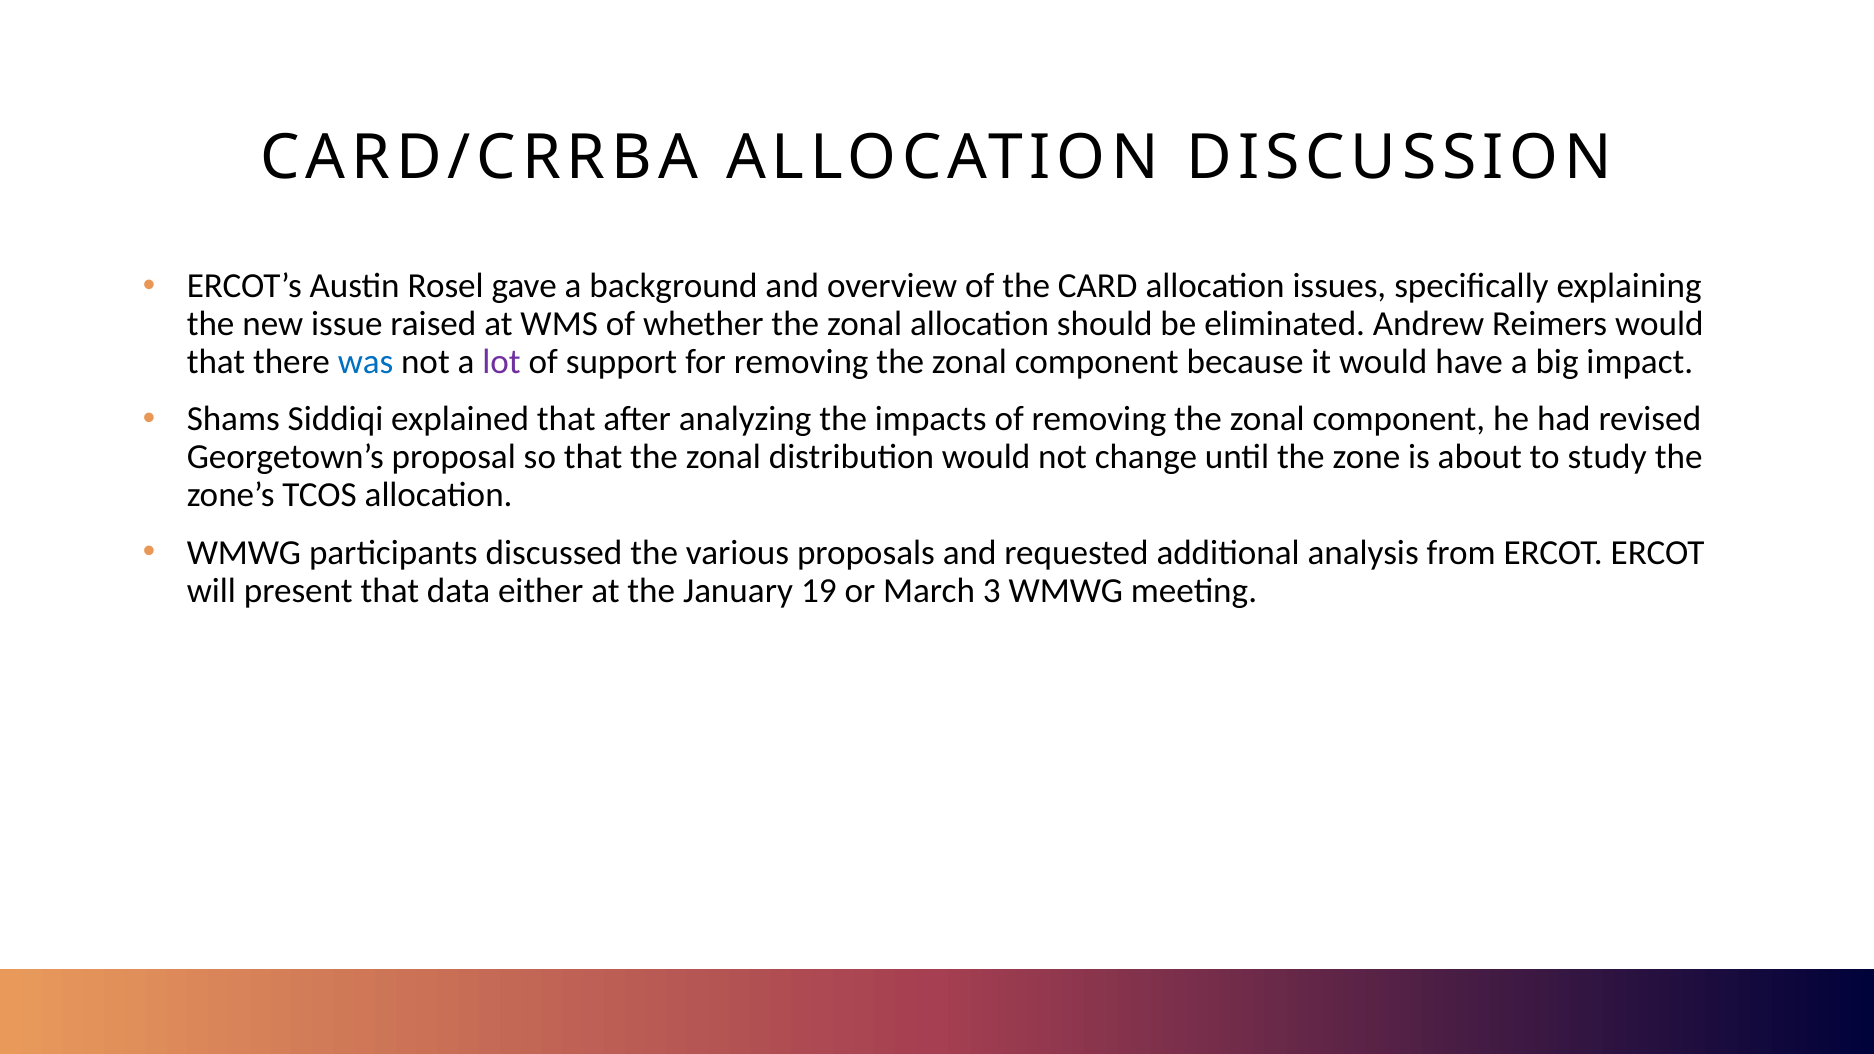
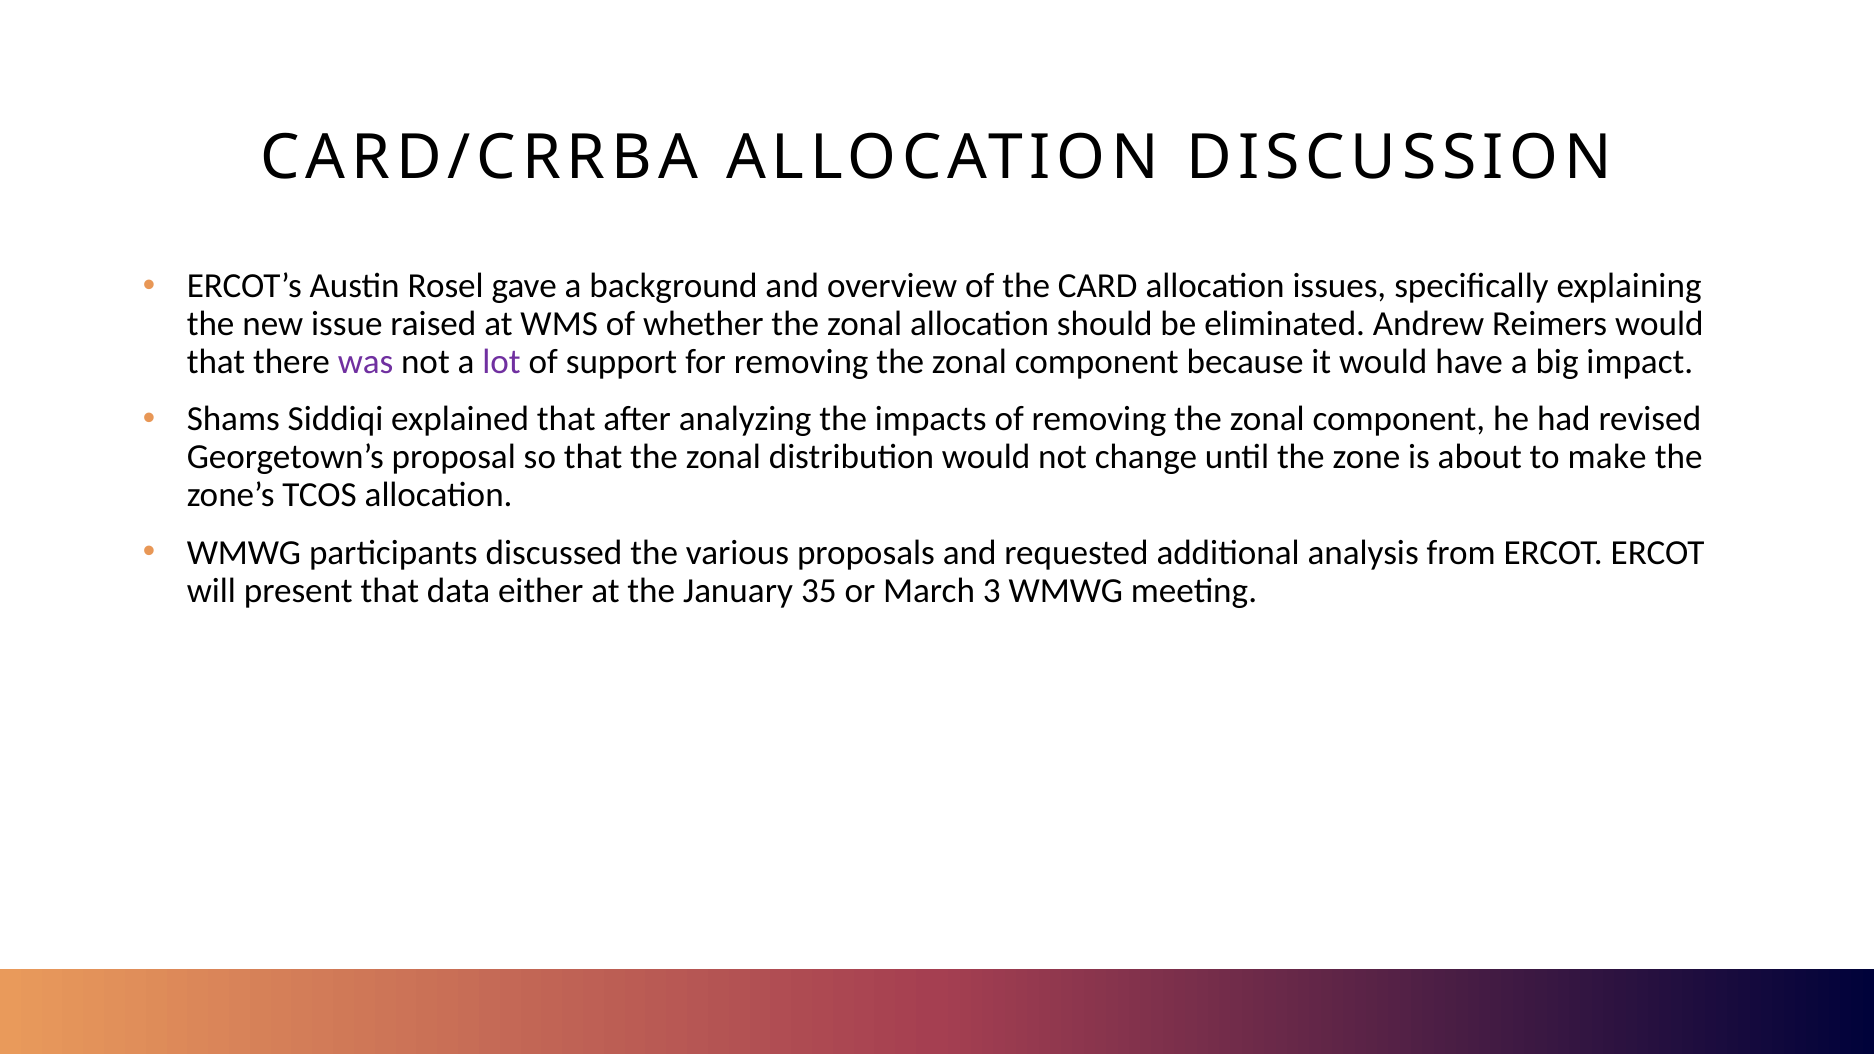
was colour: blue -> purple
study: study -> make
19: 19 -> 35
